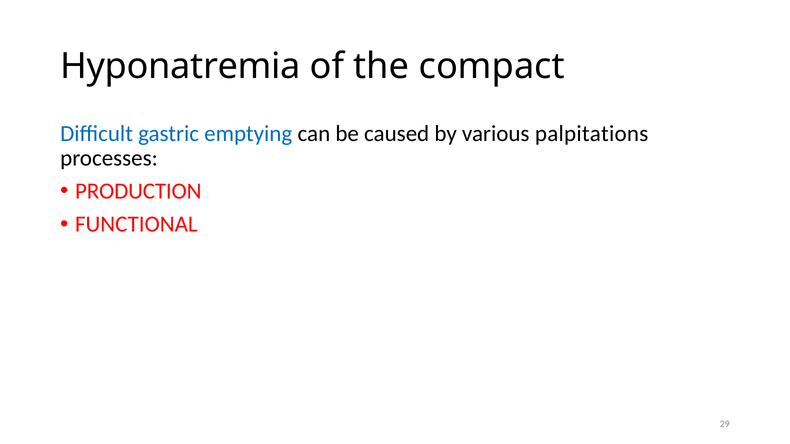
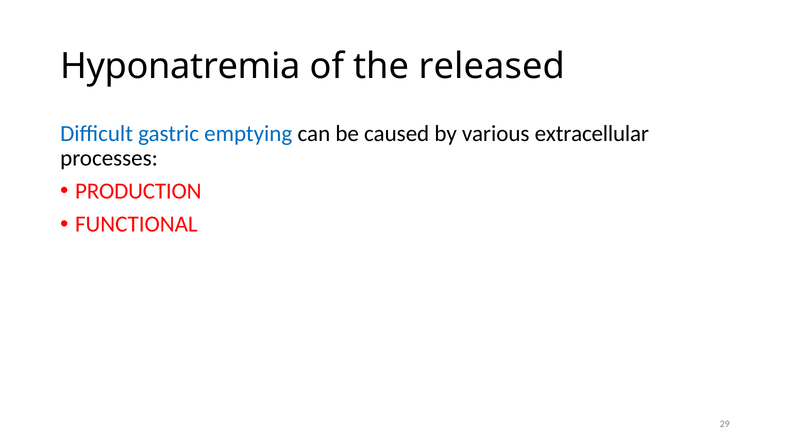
compact: compact -> released
palpitations: palpitations -> extracellular
